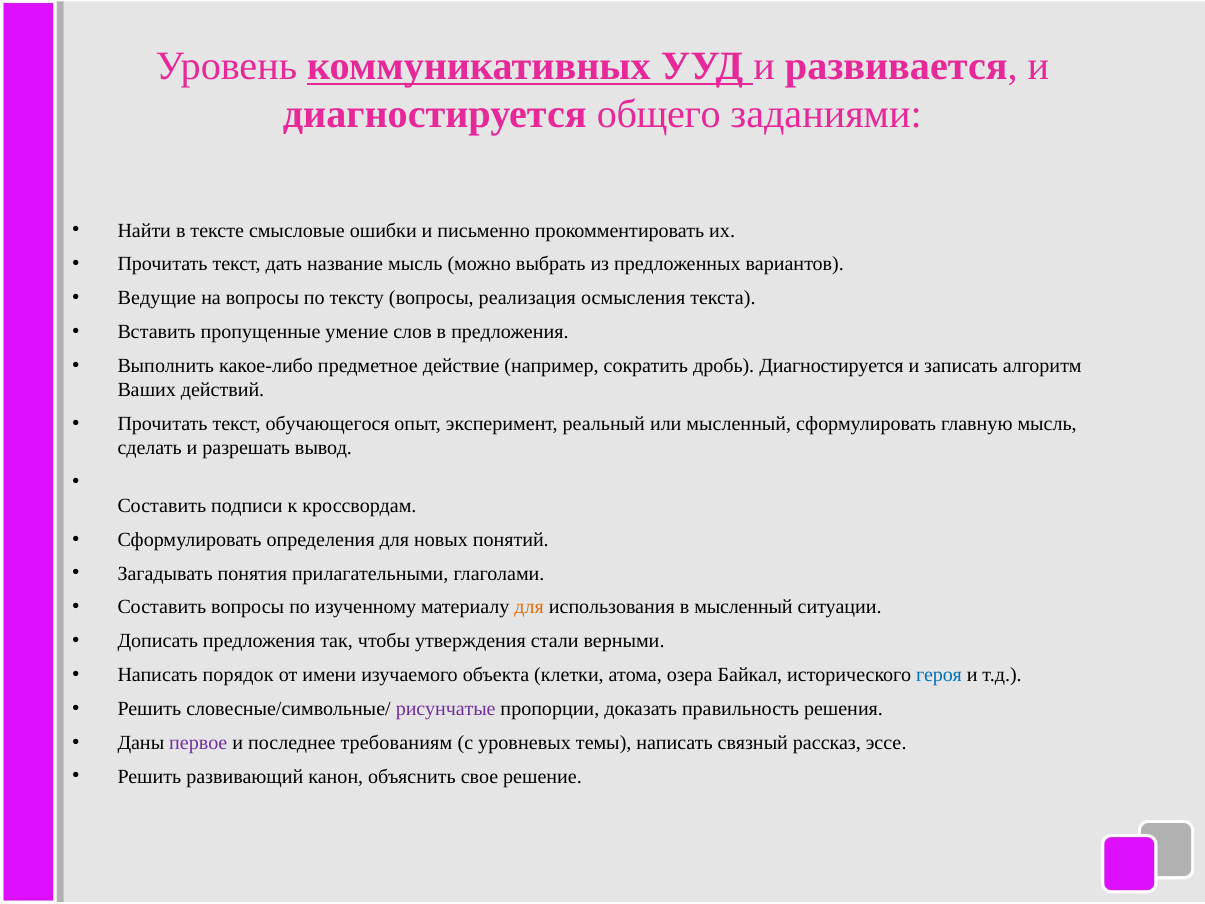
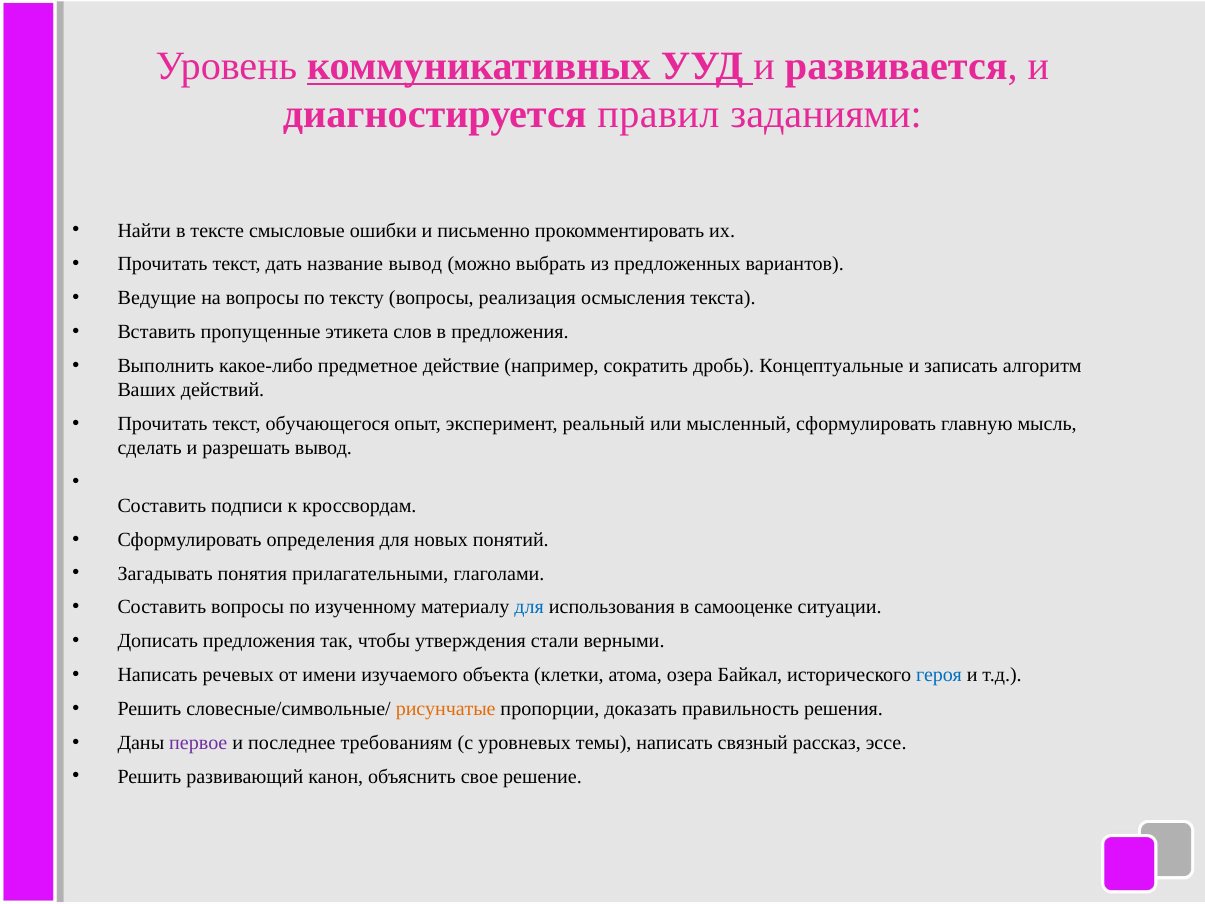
общего: общего -> правил
название мысль: мысль -> вывод
умение: умение -> этикета
дробь Диагностируется: Диагностируется -> Концептуальные
для at (529, 607) colour: orange -> blue
в мысленный: мысленный -> самооценке
порядок: порядок -> речевых
рисунчатые colour: purple -> orange
